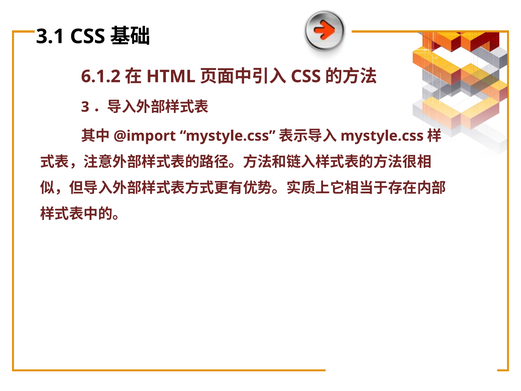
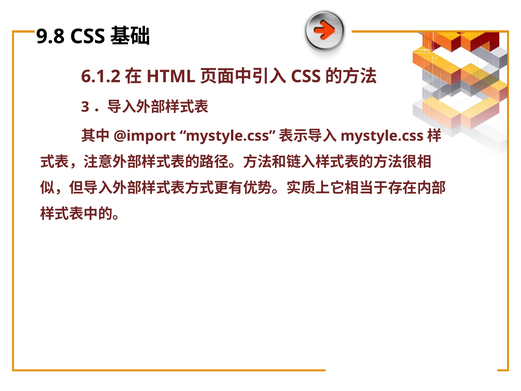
3.1: 3.1 -> 9.8
